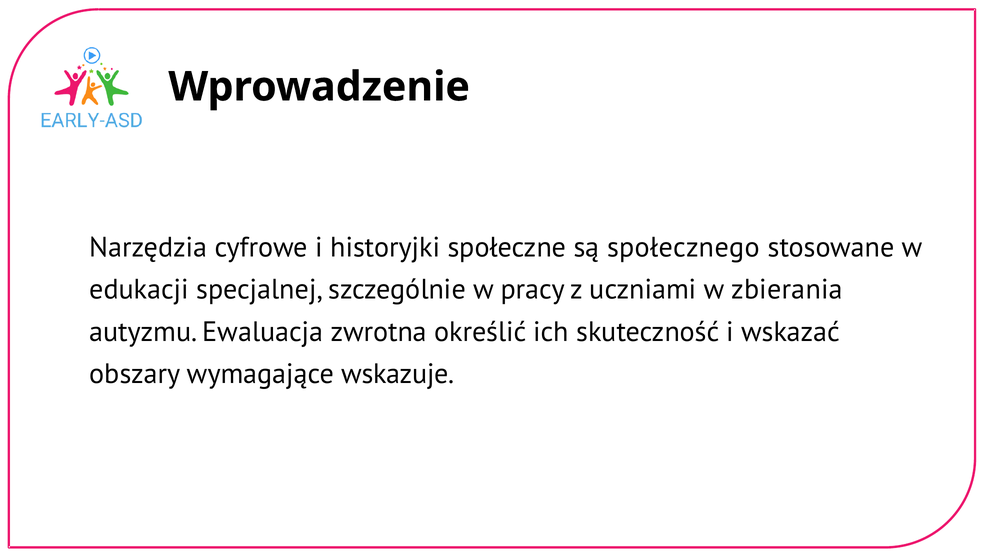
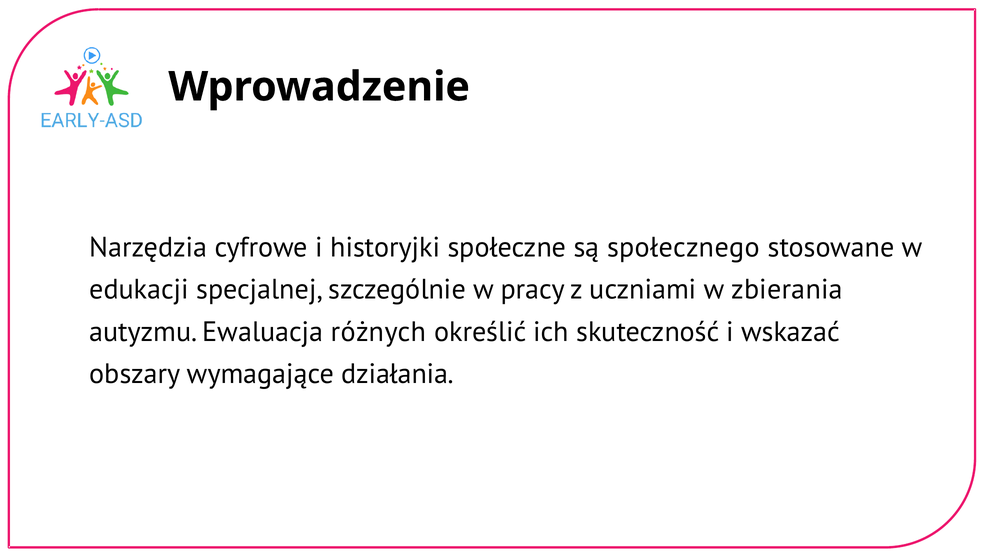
zwrotna: zwrotna -> różnych
wskazuje: wskazuje -> działania
